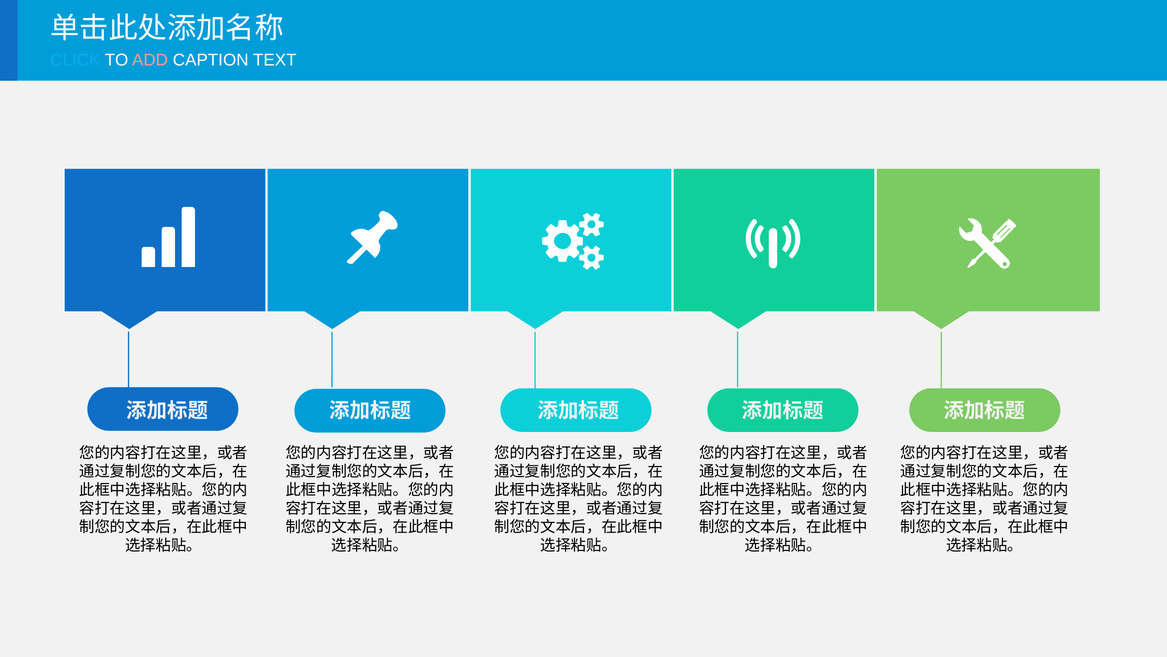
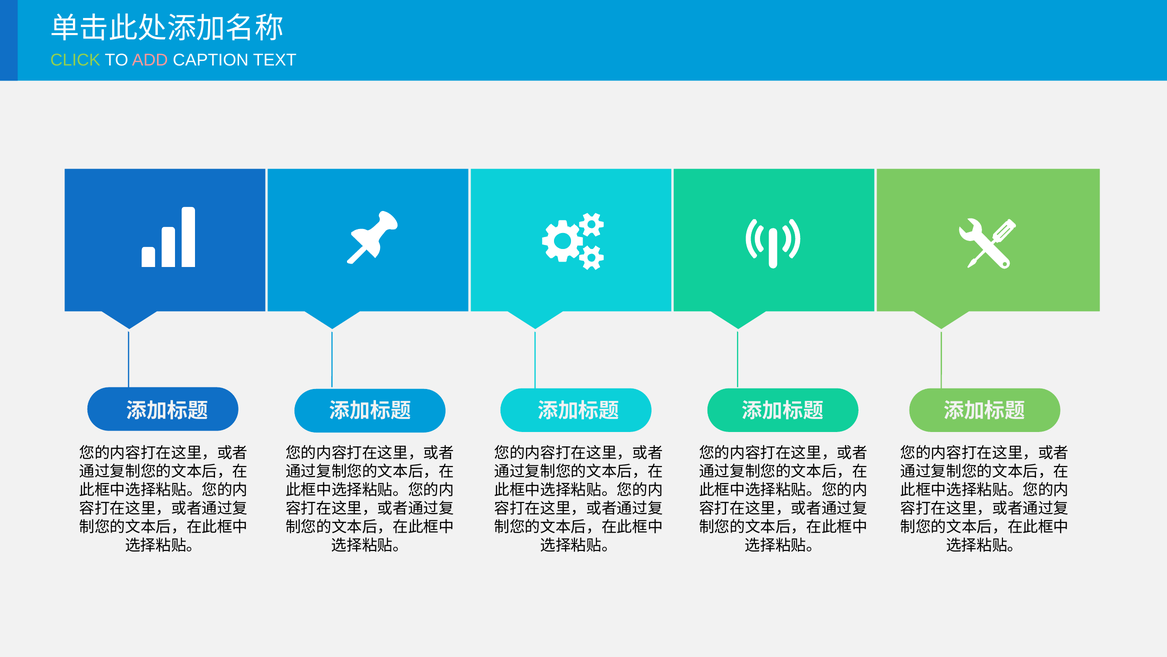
CLICK colour: light blue -> light green
